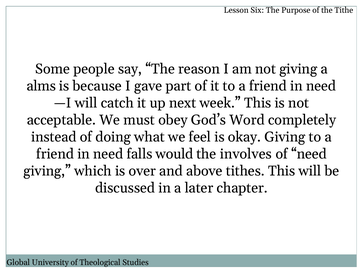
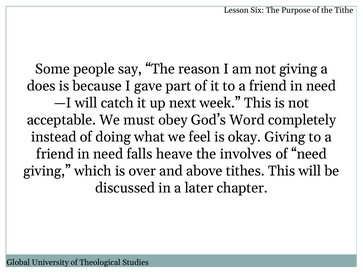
alms: alms -> does
would: would -> heave
